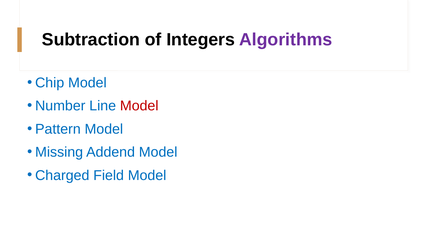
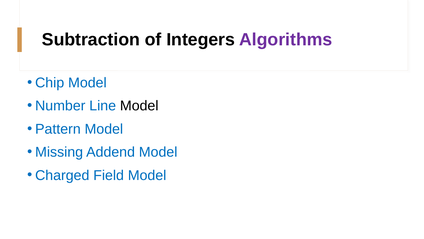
Model at (139, 106) colour: red -> black
